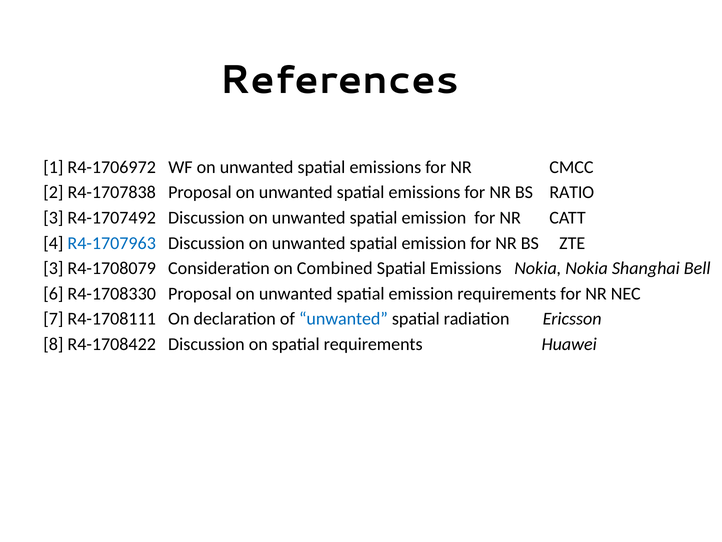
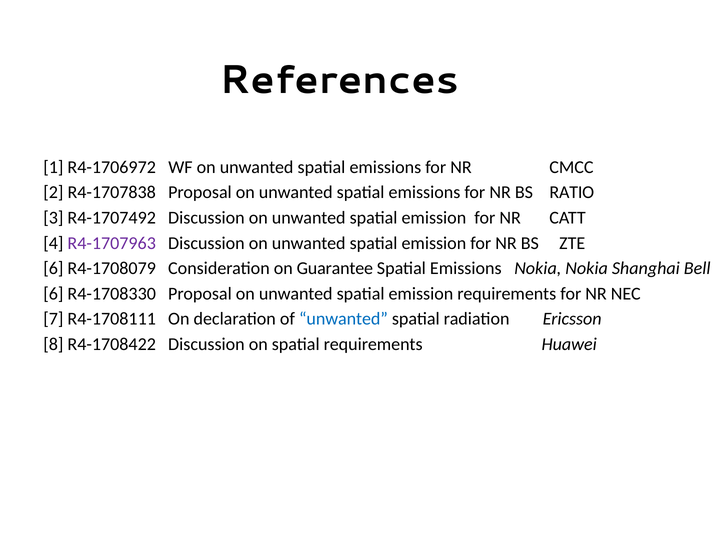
R4-1707963 colour: blue -> purple
3 at (53, 268): 3 -> 6
Combined: Combined -> Guarantee
